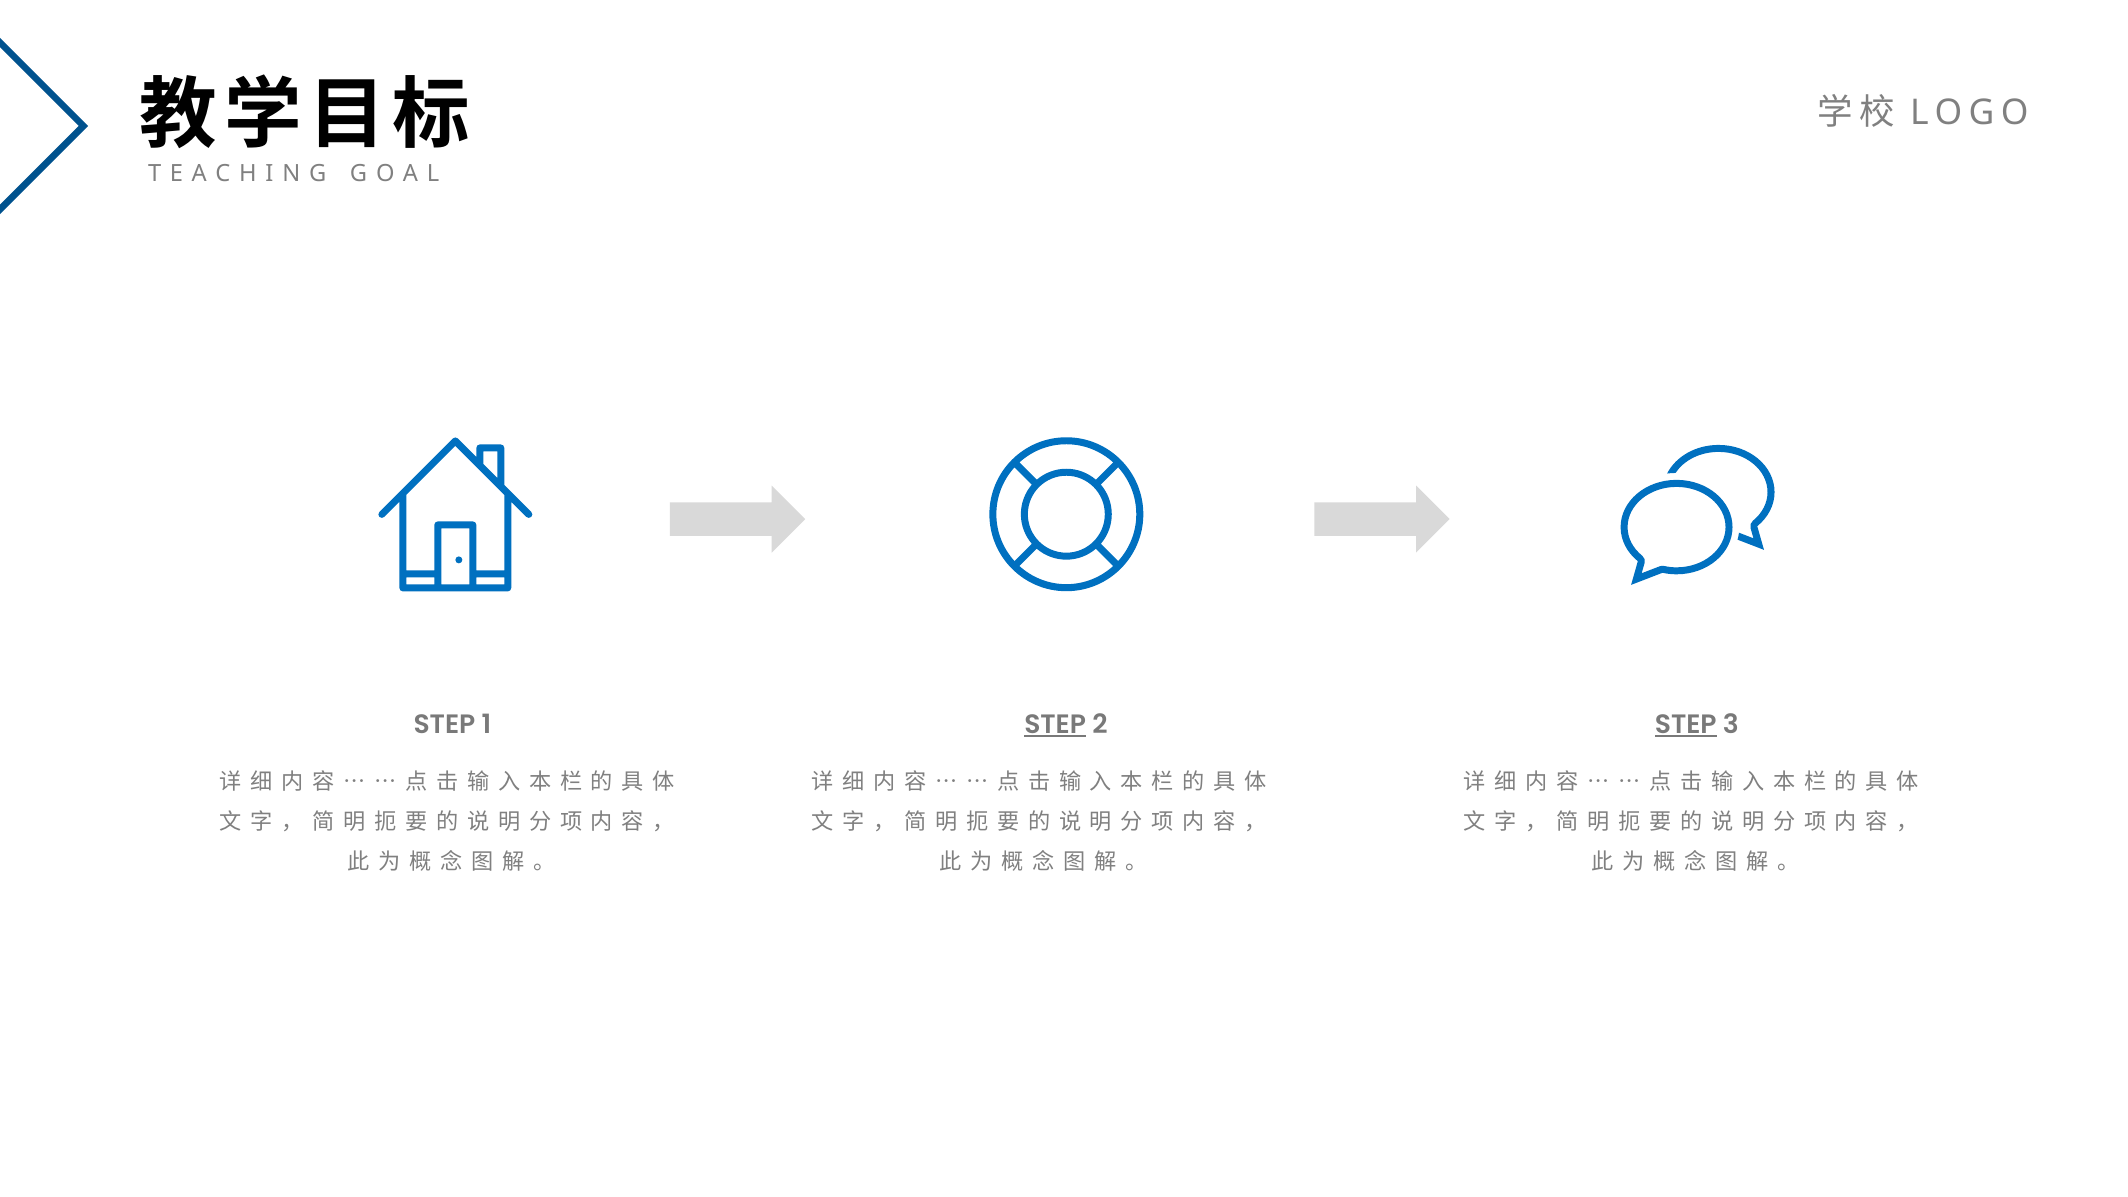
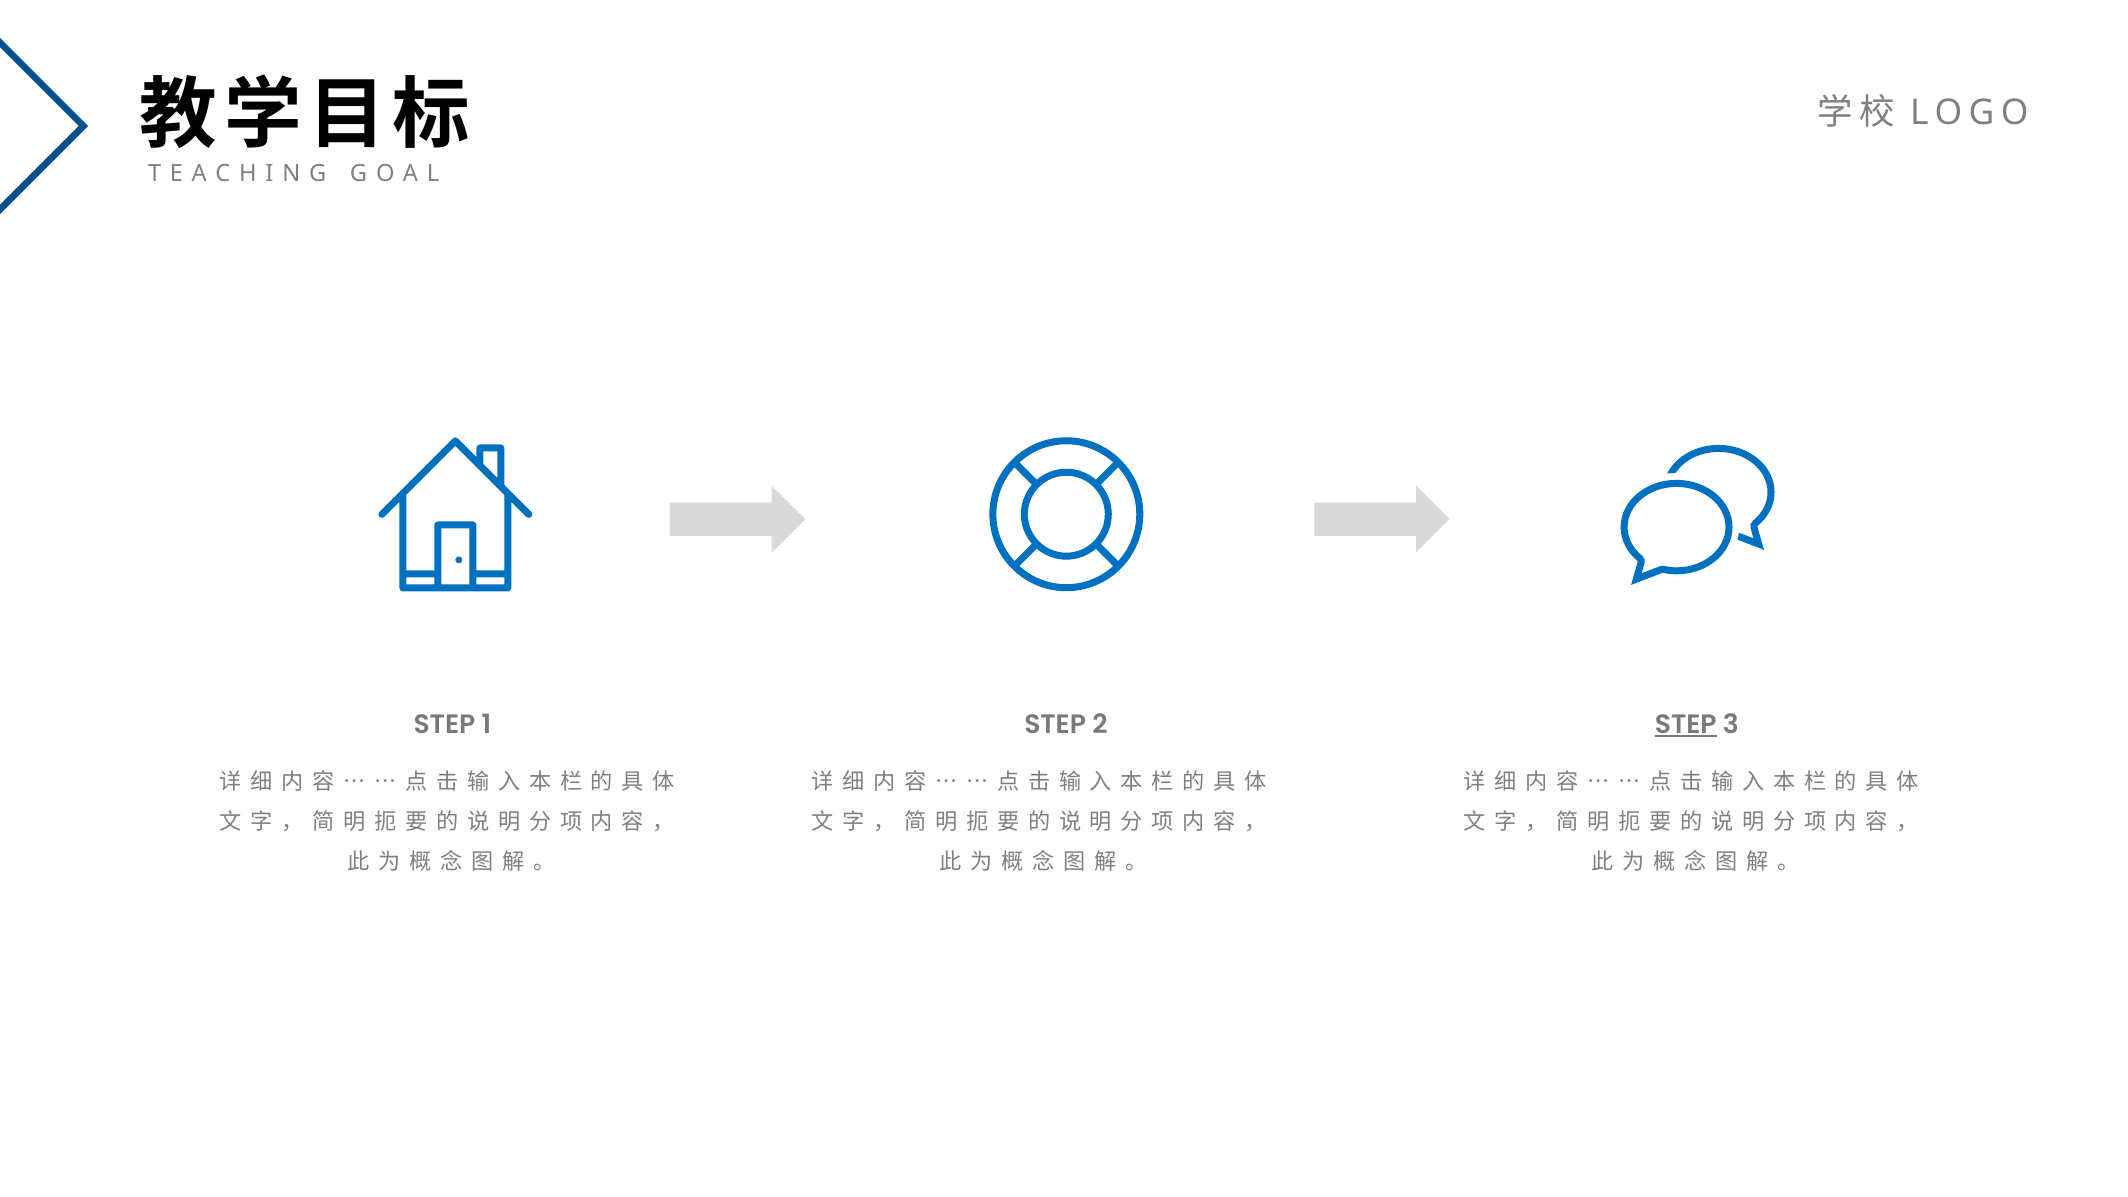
STEP at (1055, 724) underline: present -> none
